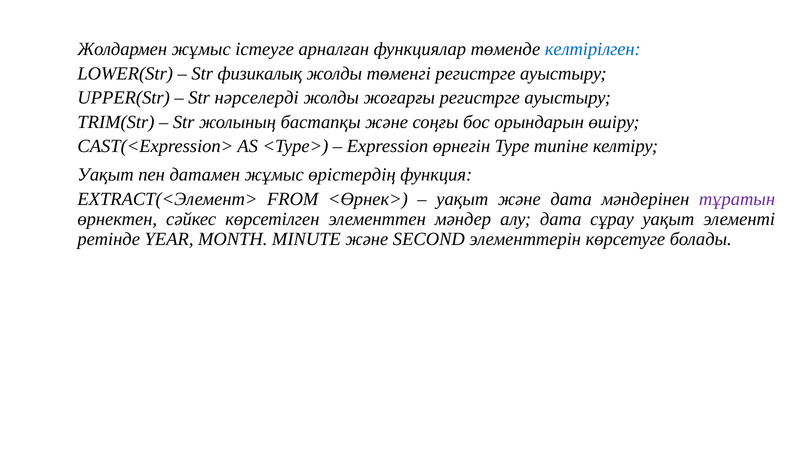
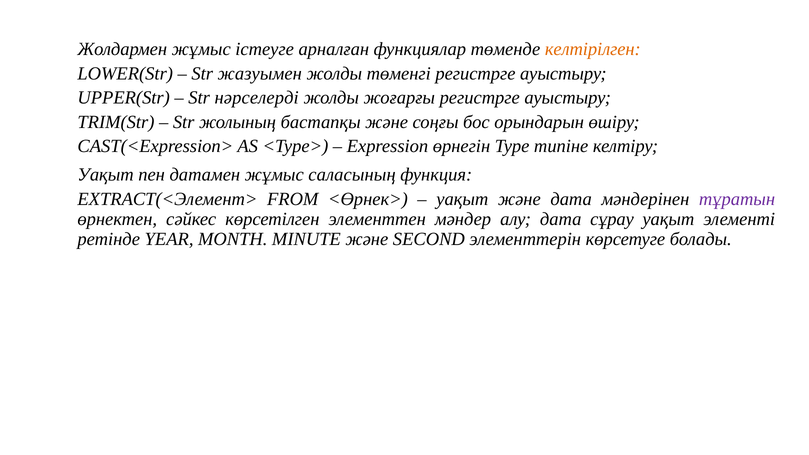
келтірілген colour: blue -> orange
физикалық: физикалық -> жазуымен
өрістердің: өрістердің -> саласының
